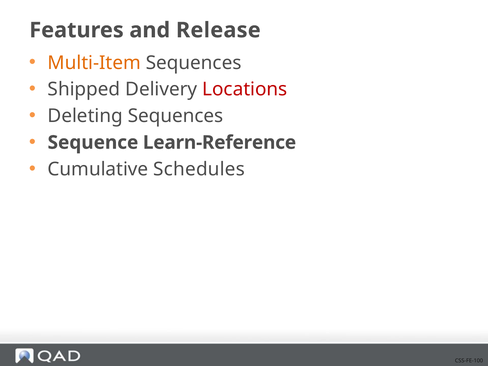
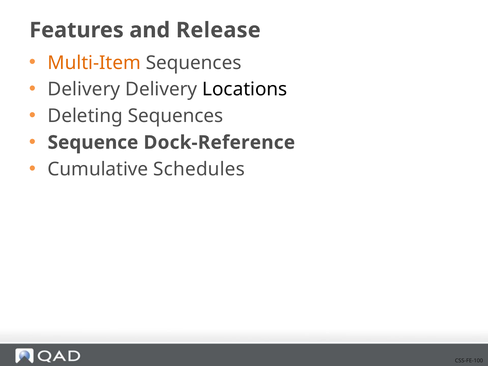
Shipped at (84, 89): Shipped -> Delivery
Locations colour: red -> black
Learn-Reference: Learn-Reference -> Dock-Reference
